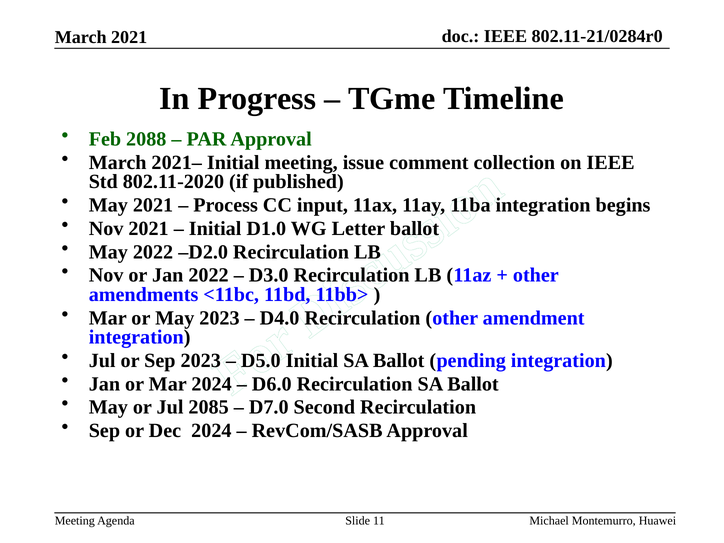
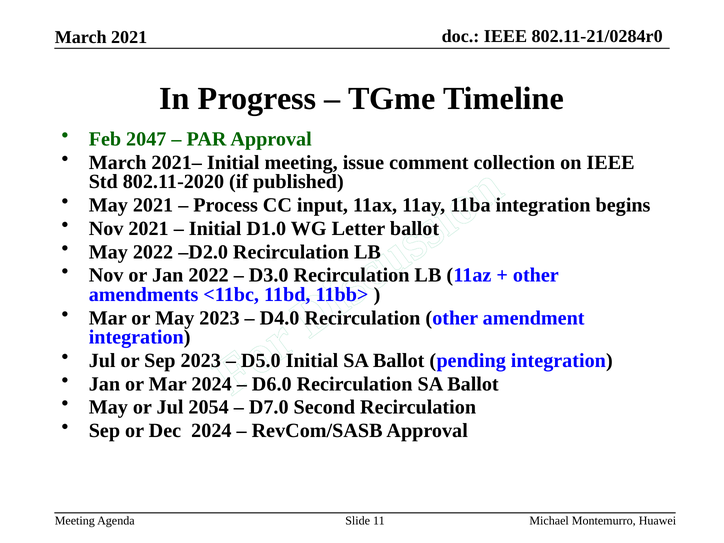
2088: 2088 -> 2047
2085: 2085 -> 2054
